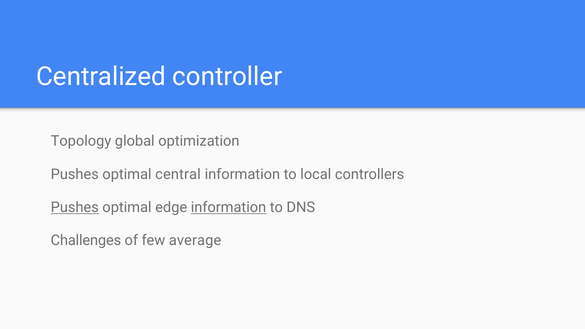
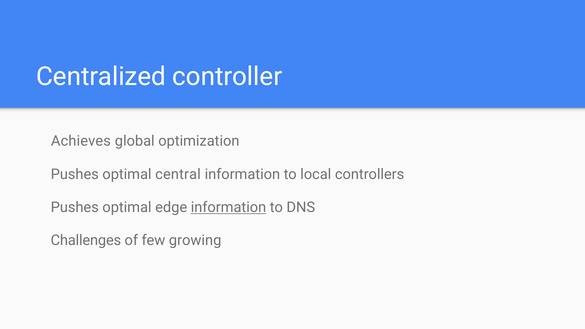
Topology: Topology -> Achieves
Pushes at (75, 207) underline: present -> none
average: average -> growing
